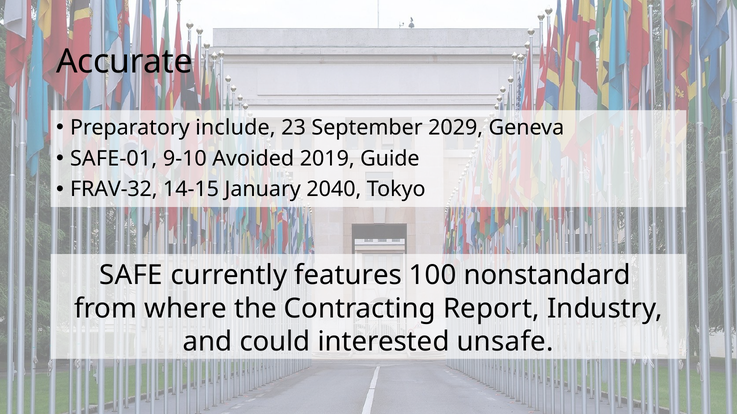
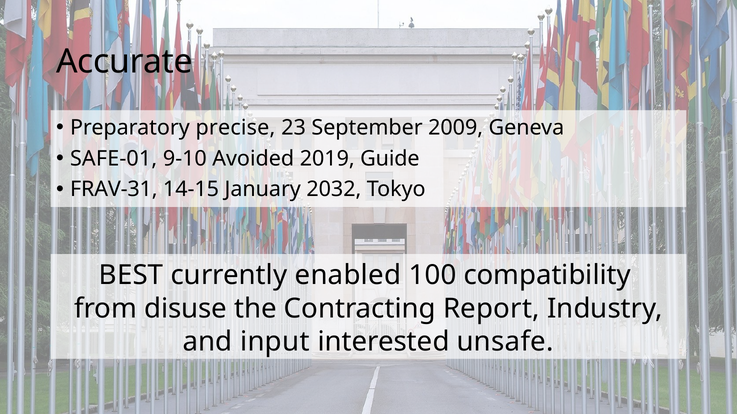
include: include -> precise
2029: 2029 -> 2009
FRAV-32: FRAV-32 -> FRAV-31
2040: 2040 -> 2032
SAFE: SAFE -> BEST
features: features -> enabled
nonstandard: nonstandard -> compatibility
where: where -> disuse
could: could -> input
